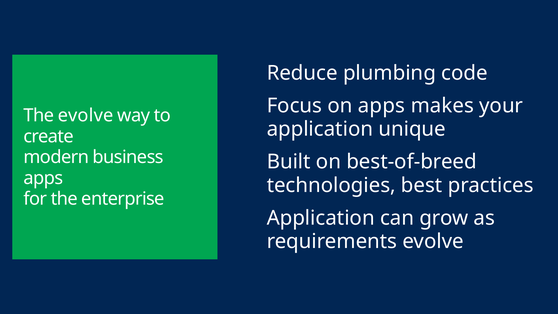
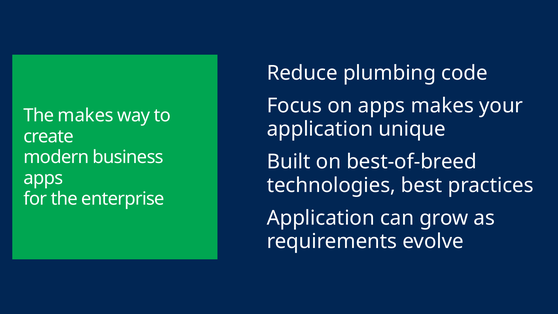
The evolve: evolve -> makes
